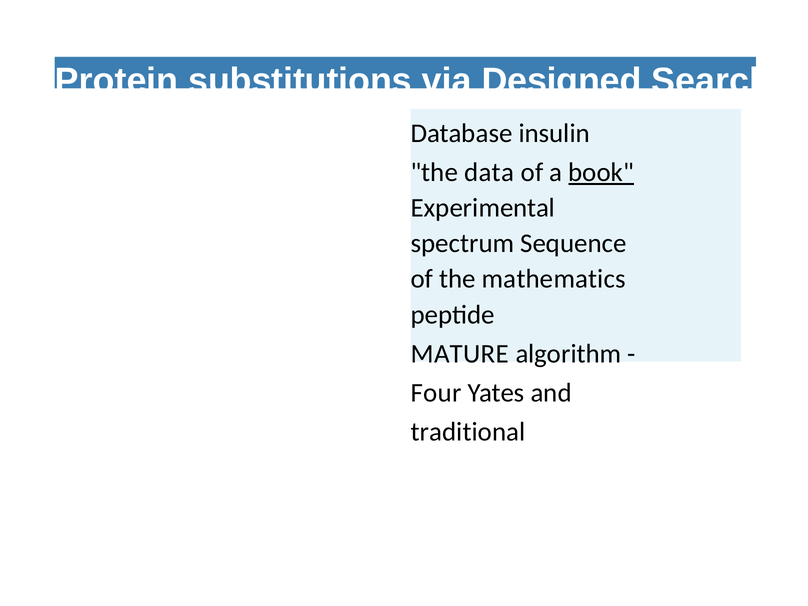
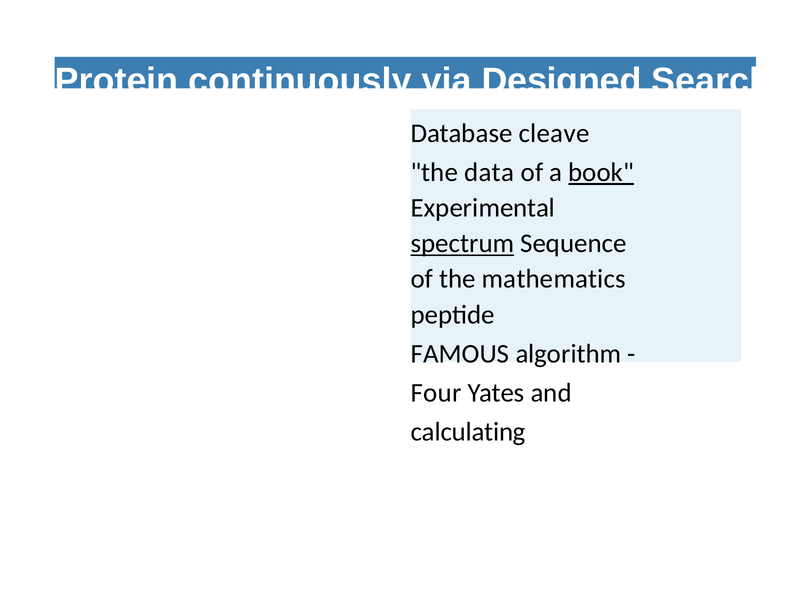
substitutions: substitutions -> continuously
insulin: insulin -> cleave
spectrum underline: none -> present
MATURE: MATURE -> FAMOUS
traditional: traditional -> calculating
